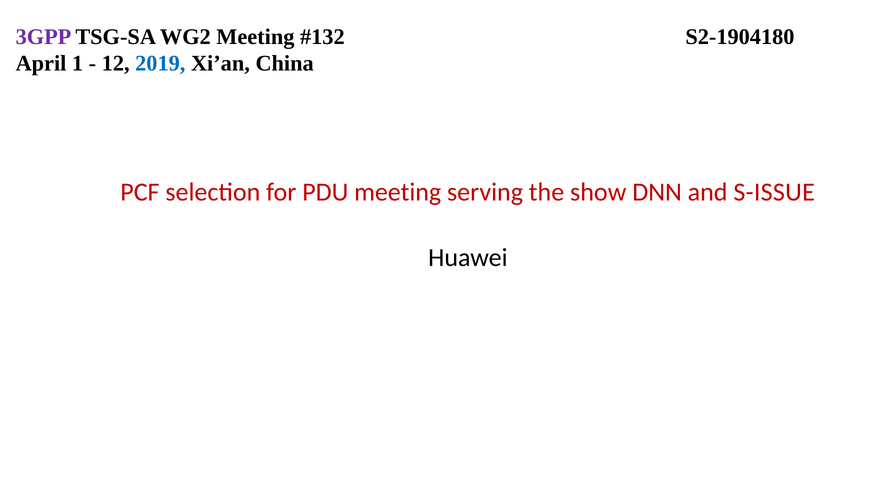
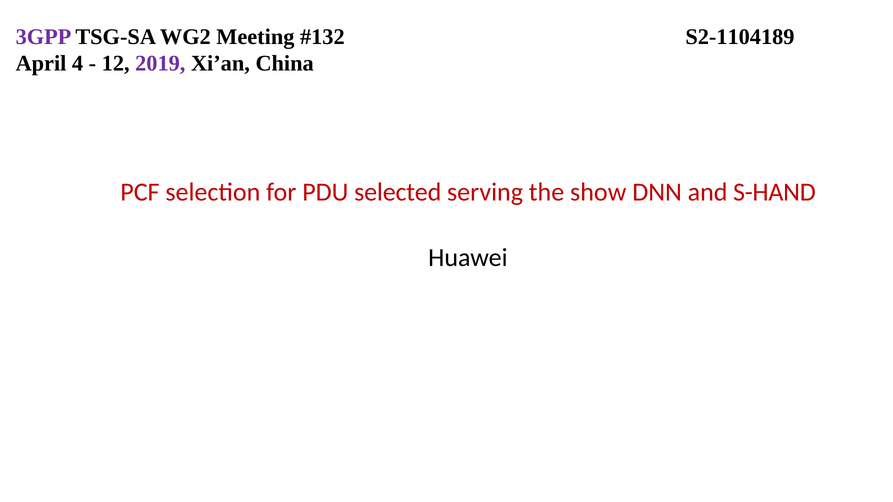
S2-1904180: S2-1904180 -> S2-1104189
1: 1 -> 4
2019 colour: blue -> purple
PDU meeting: meeting -> selected
S-ISSUE: S-ISSUE -> S-HAND
